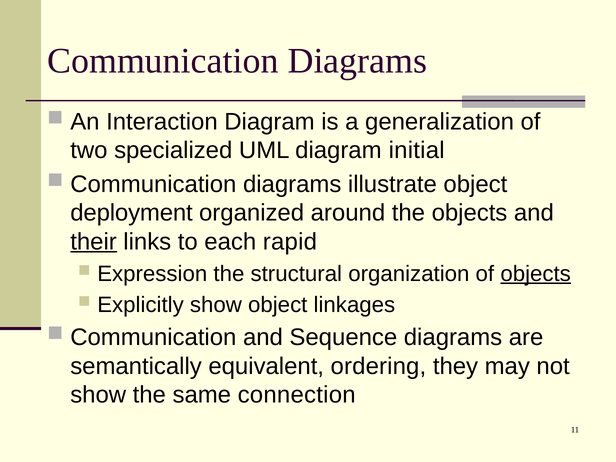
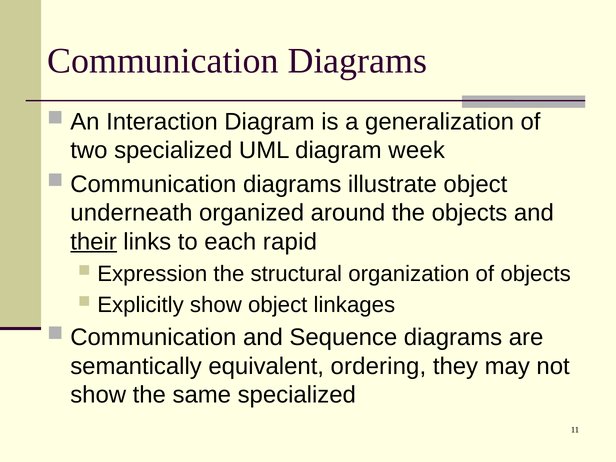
initial: initial -> week
deployment: deployment -> underneath
objects at (536, 274) underline: present -> none
same connection: connection -> specialized
